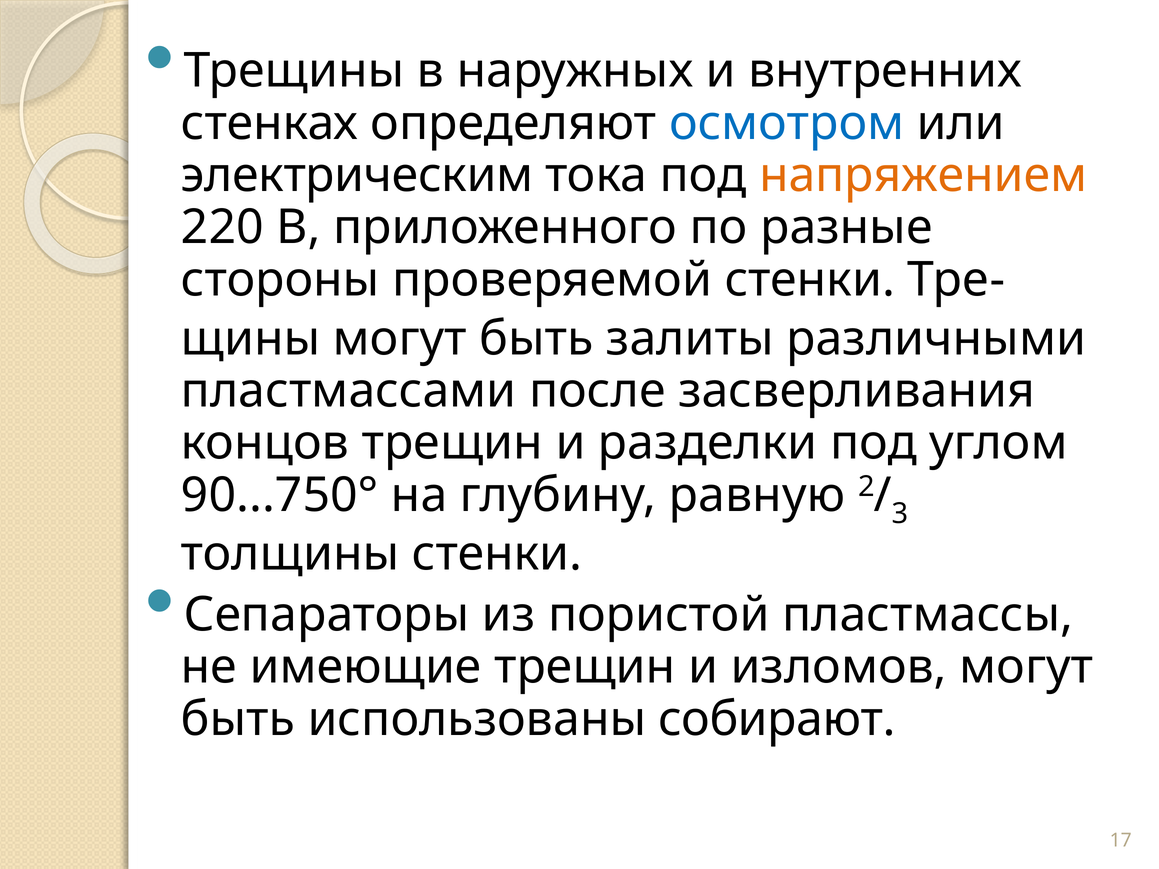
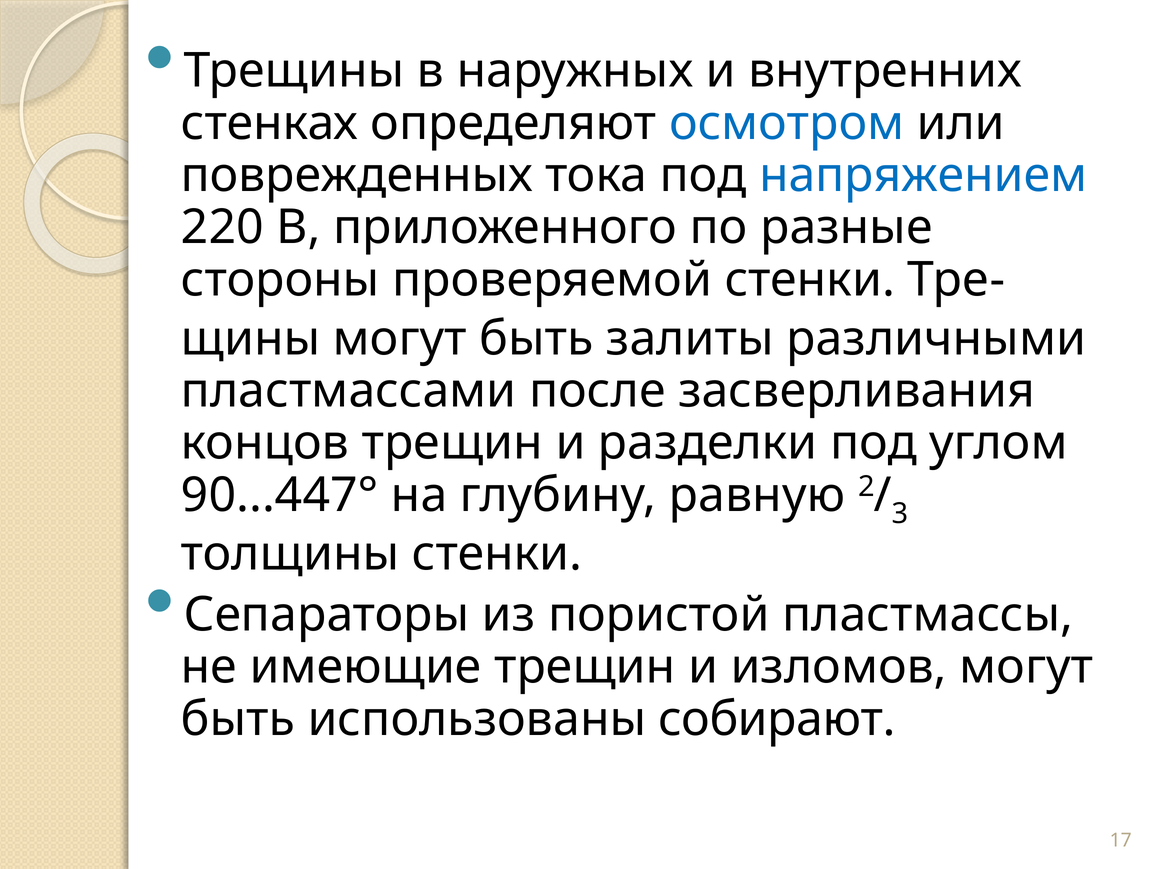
электрическим: электрическим -> поврежденных
напряжением colour: orange -> blue
90...750°: 90...750° -> 90...447°
